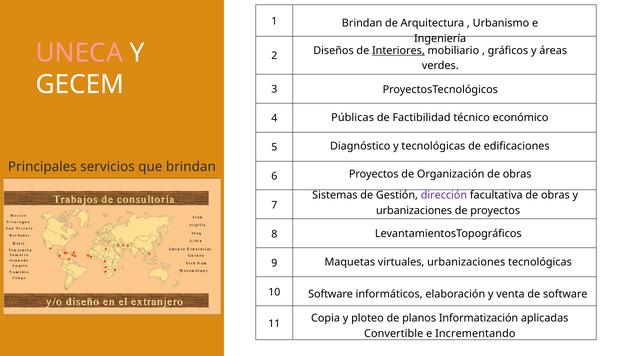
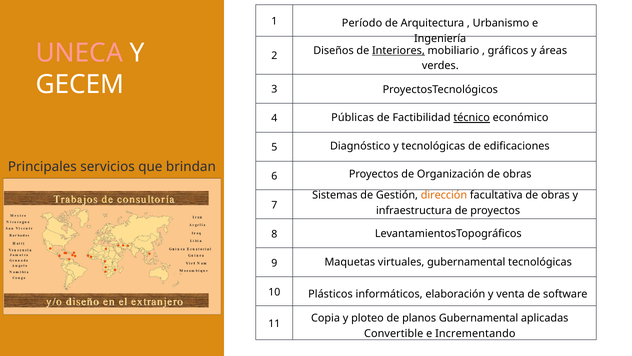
Brindan at (362, 23): Brindan -> Período
técnico underline: none -> present
dirección colour: purple -> orange
urbanizaciones at (414, 210): urbanizaciones -> infraestructura
virtuales urbanizaciones: urbanizaciones -> gubernamental
Software at (331, 294): Software -> Plásticos
planos Informatización: Informatización -> Gubernamental
